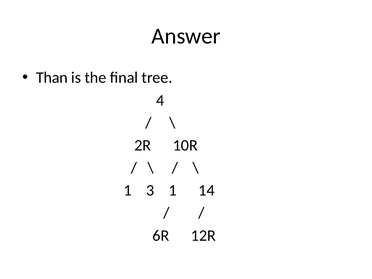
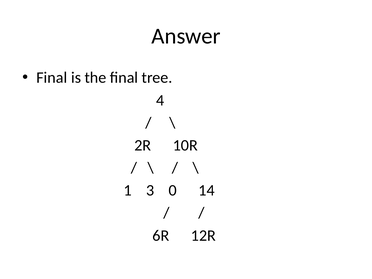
Than at (52, 78): Than -> Final
3 1: 1 -> 0
